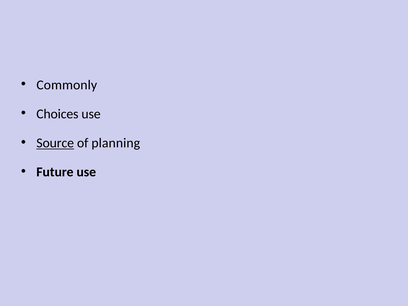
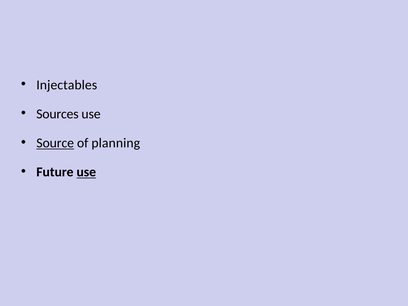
Commonly: Commonly -> Injectables
Choices: Choices -> Sources
use at (86, 172) underline: none -> present
